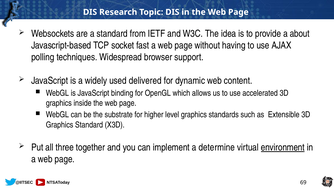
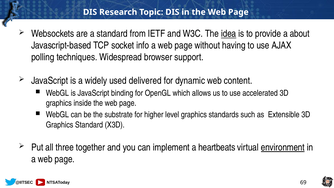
idea underline: none -> present
fast: fast -> info
determine: determine -> heartbeats
